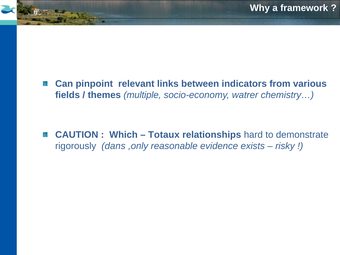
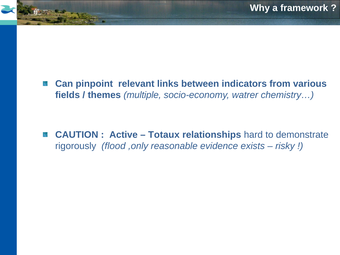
Which: Which -> Active
dans: dans -> flood
